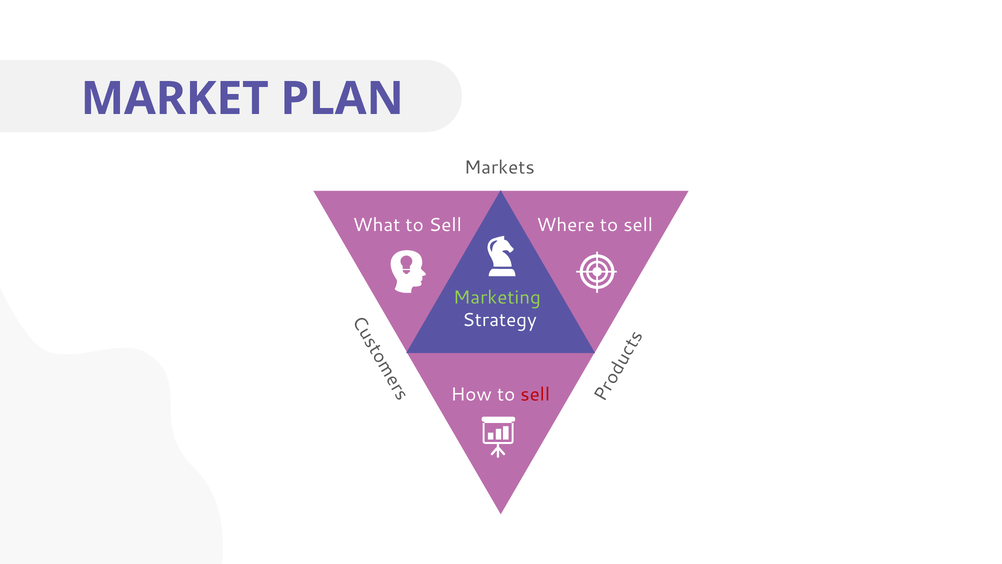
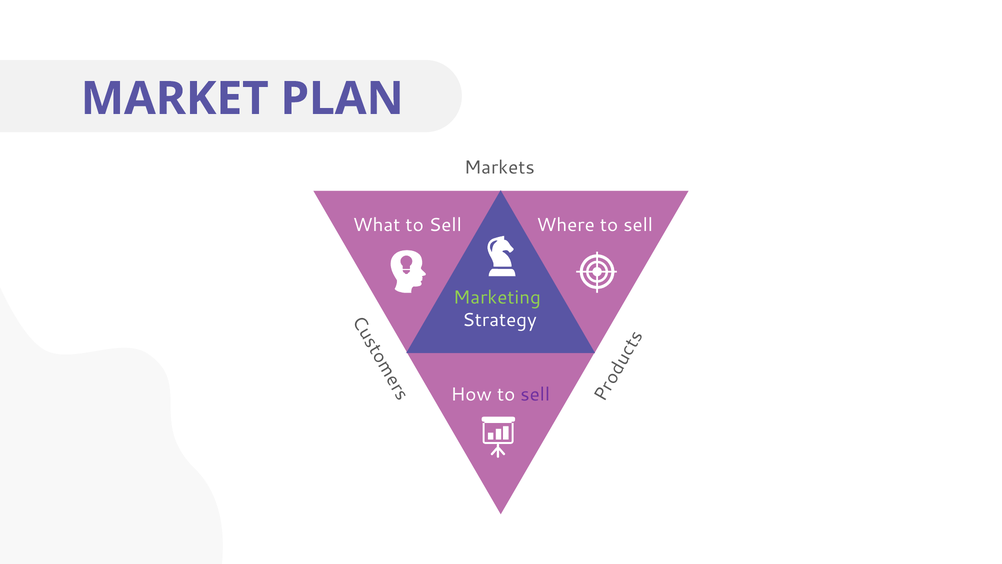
sell at (535, 394) colour: red -> purple
